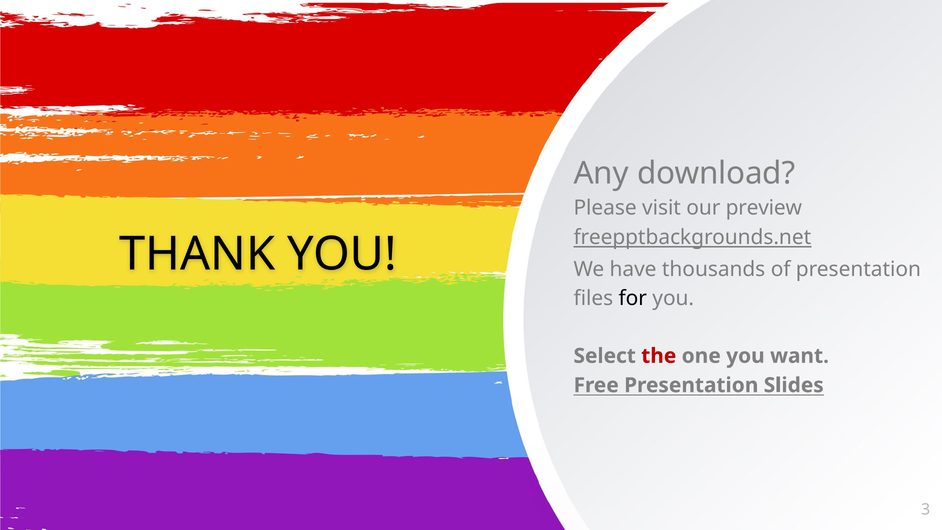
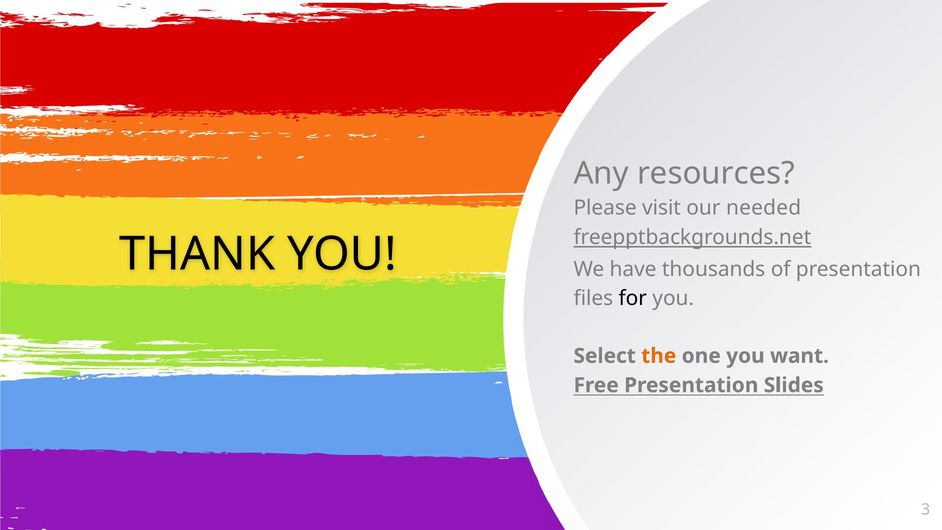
download: download -> resources
preview: preview -> needed
the colour: red -> orange
